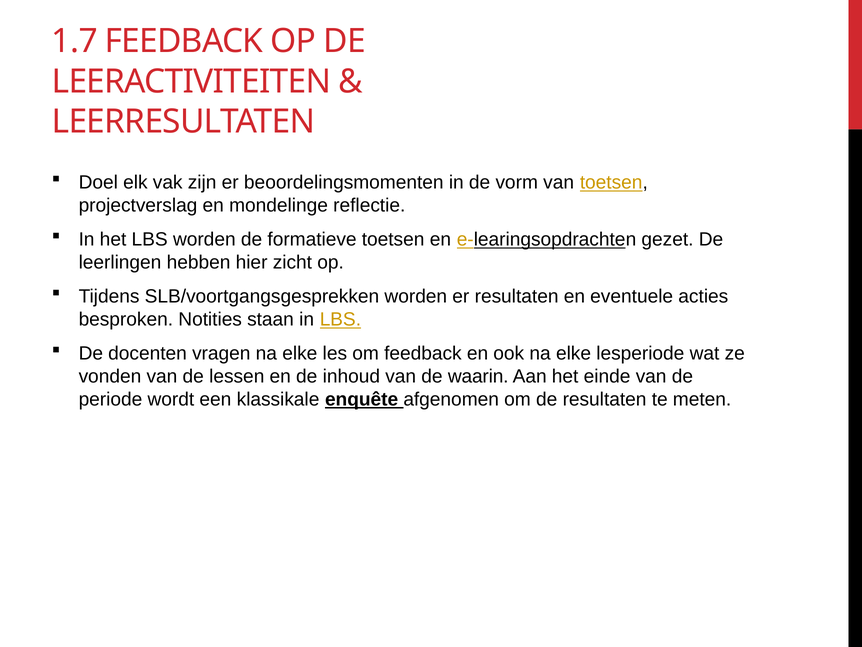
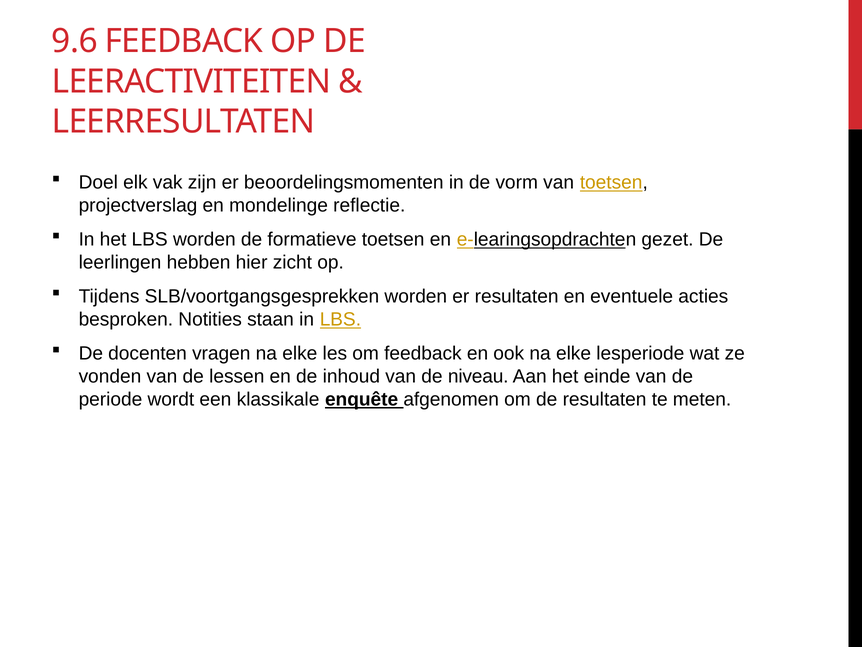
1.7: 1.7 -> 9.6
waarin: waarin -> niveau
